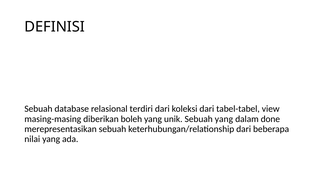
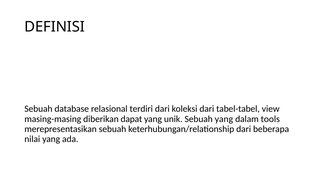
boleh: boleh -> dapat
done: done -> tools
